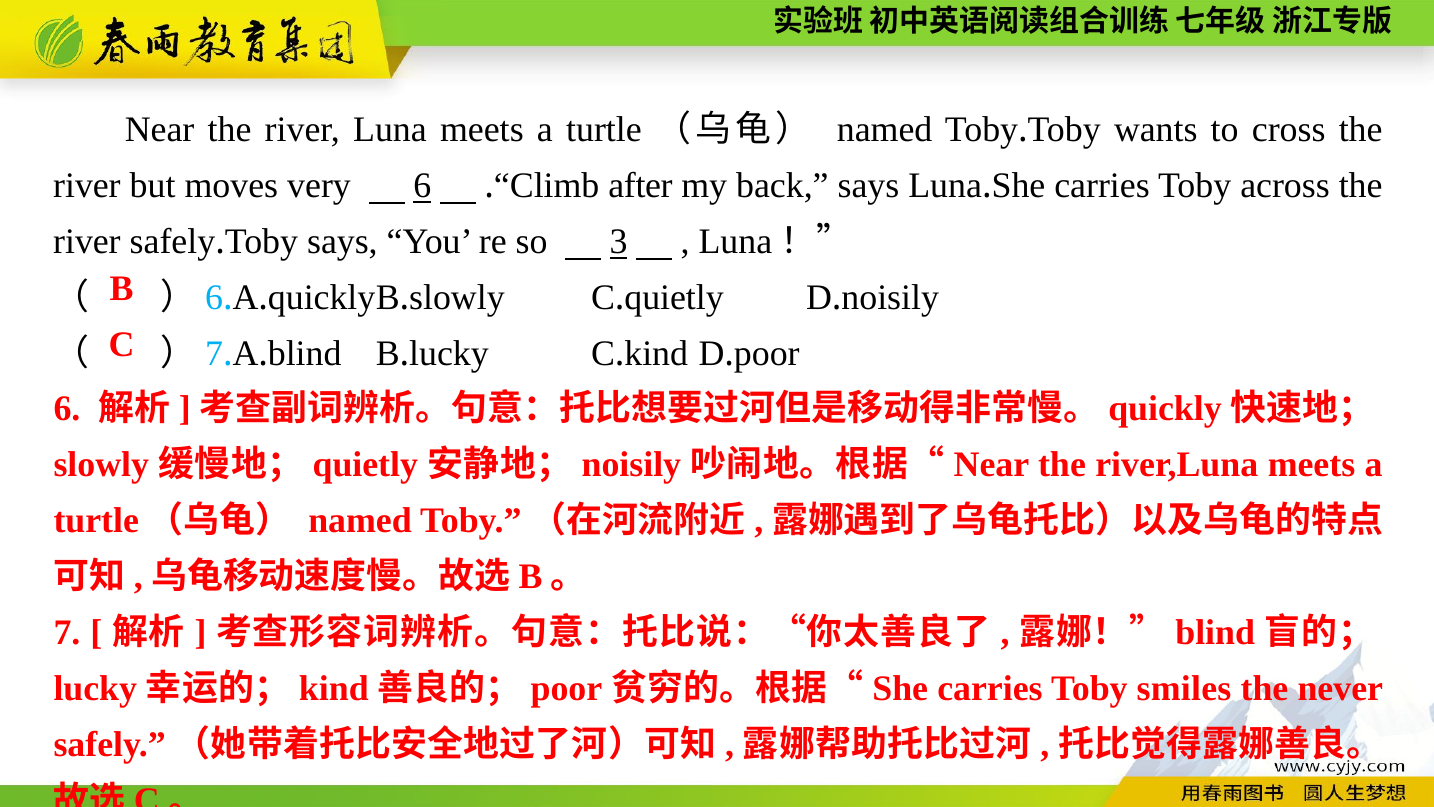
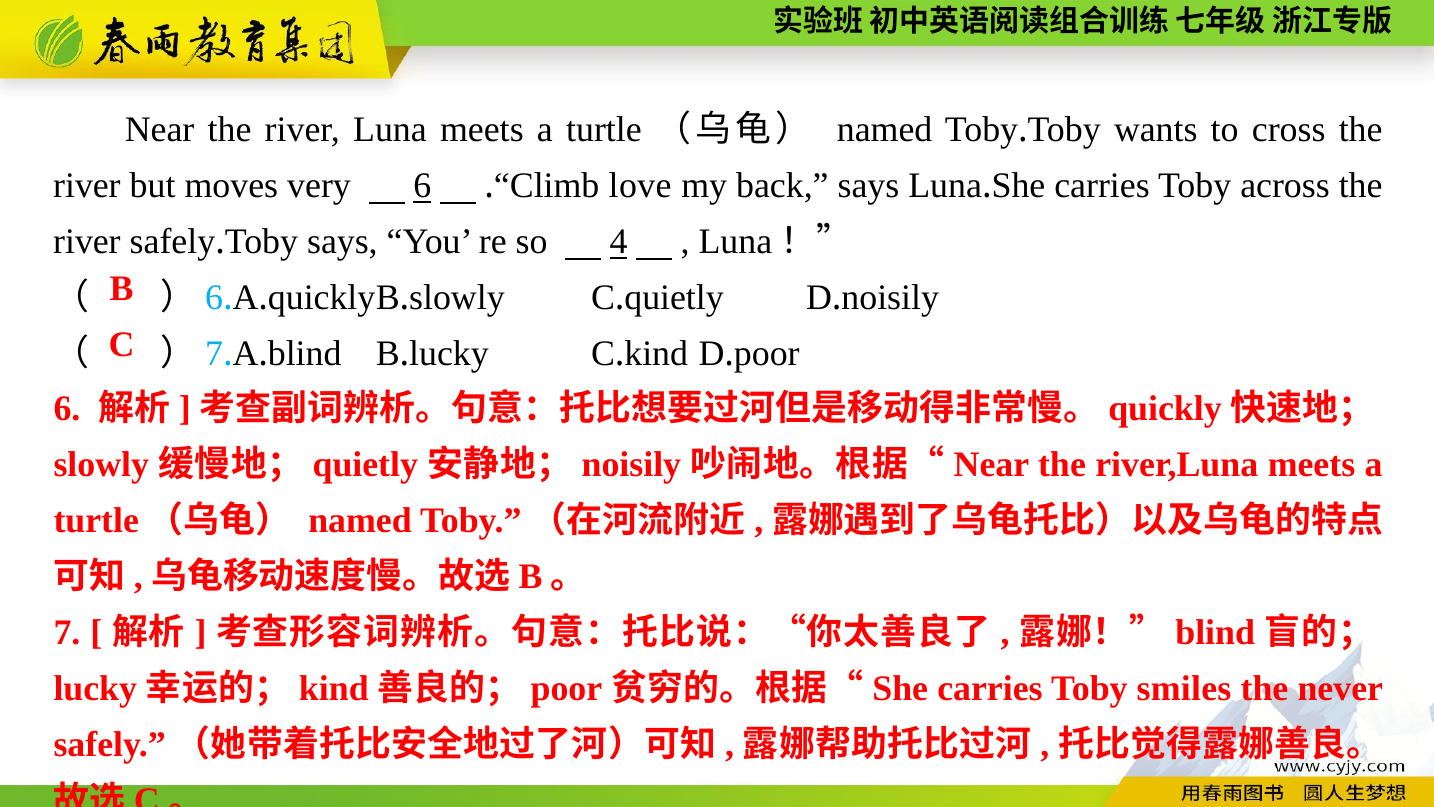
after: after -> love
3: 3 -> 4
